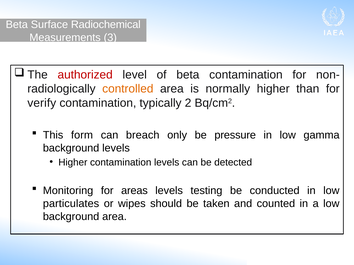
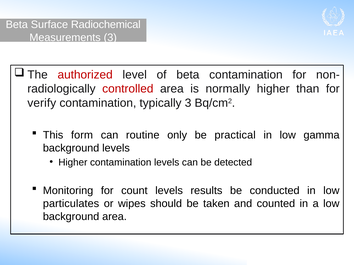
controlled colour: orange -> red
typically 2: 2 -> 3
breach: breach -> routine
pressure: pressure -> practical
areas: areas -> count
testing: testing -> results
